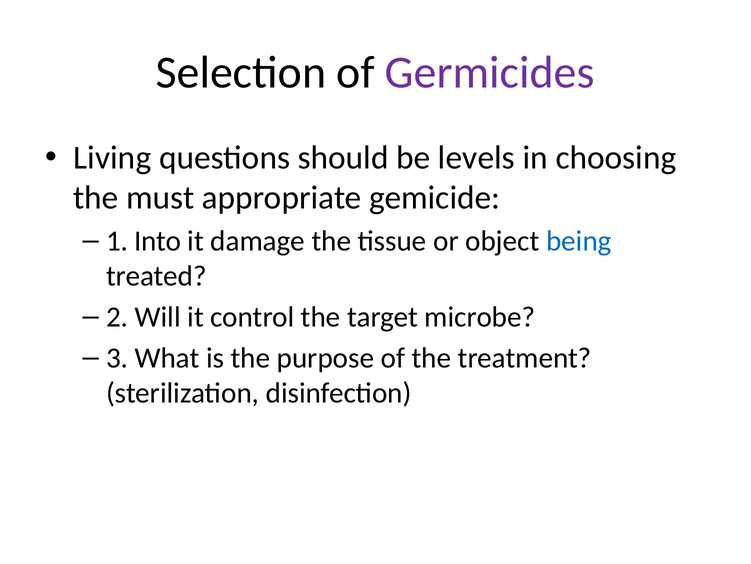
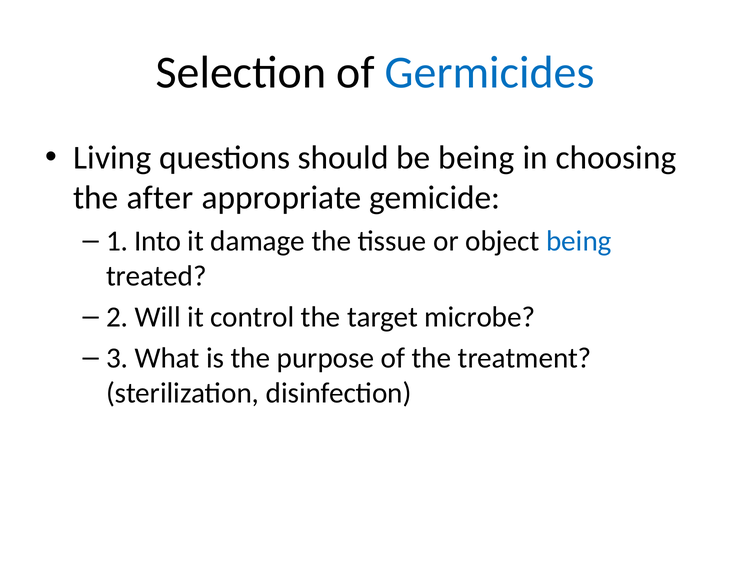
Germicides colour: purple -> blue
be levels: levels -> being
must: must -> after
